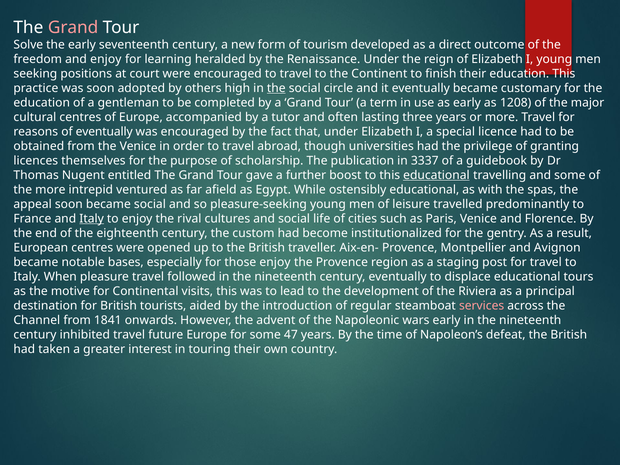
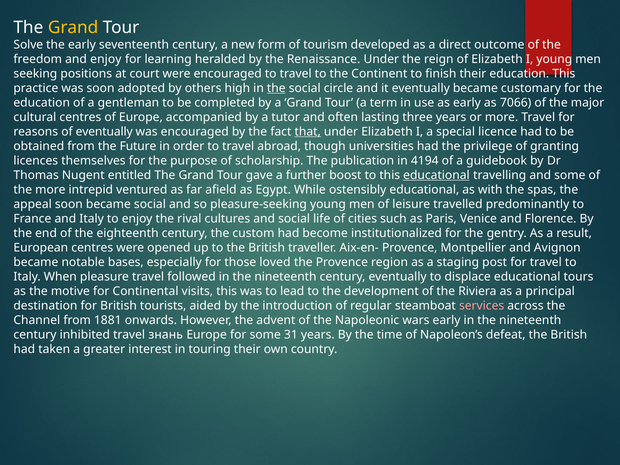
Grand at (73, 27) colour: pink -> yellow
1208: 1208 -> 7066
that underline: none -> present
the Venice: Venice -> Future
3337: 3337 -> 4194
Italy at (92, 219) underline: present -> none
those enjoy: enjoy -> loved
1841: 1841 -> 1881
future: future -> знань
47: 47 -> 31
